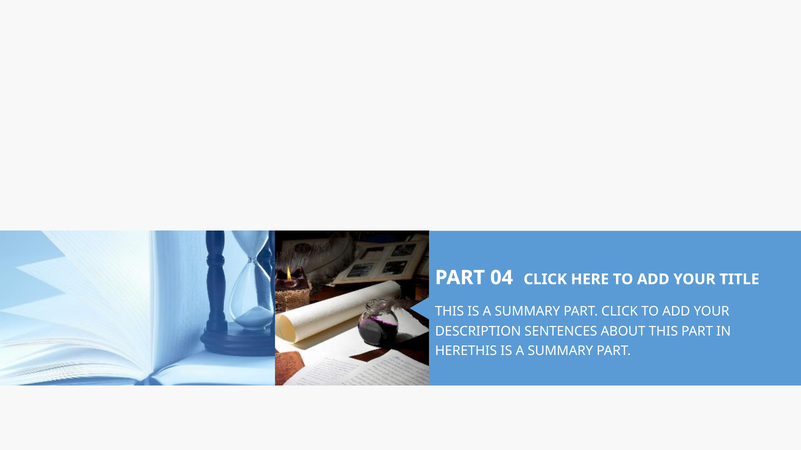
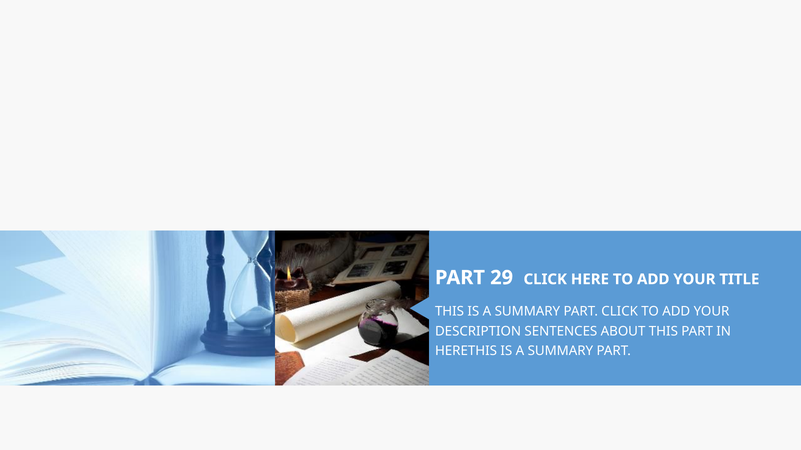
04: 04 -> 29
